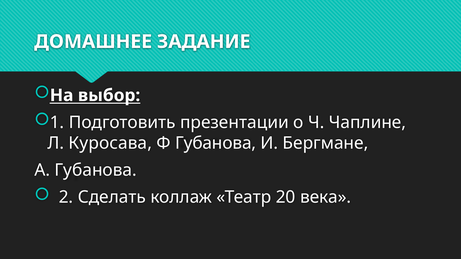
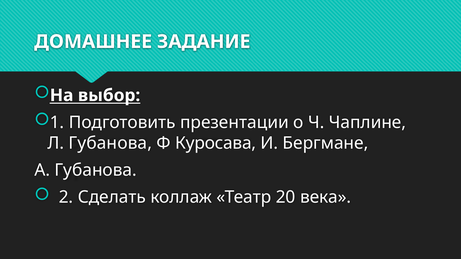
Л Куросава: Куросава -> Губанова
Ф Губанова: Губанова -> Куросава
